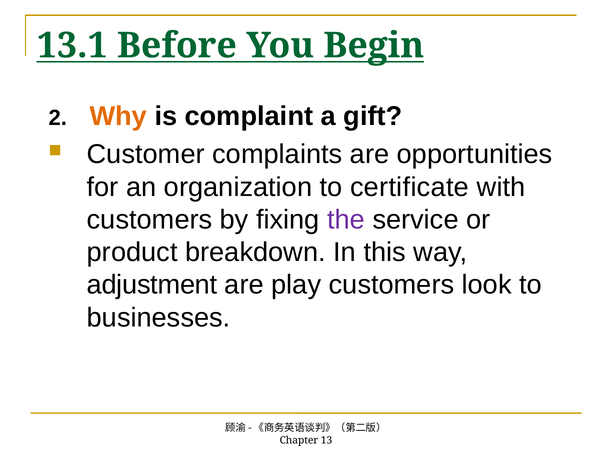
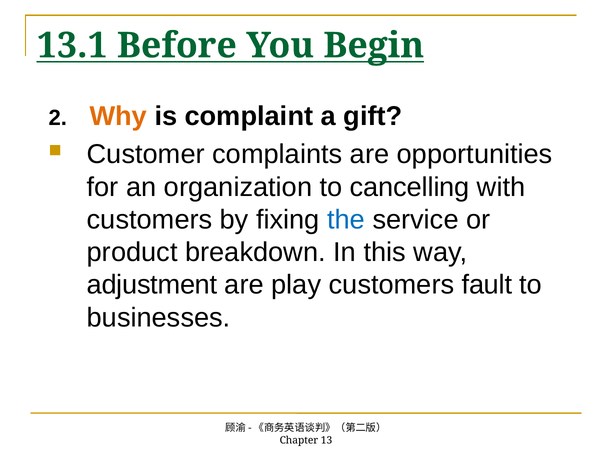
certificate: certificate -> cancelling
the colour: purple -> blue
look: look -> fault
